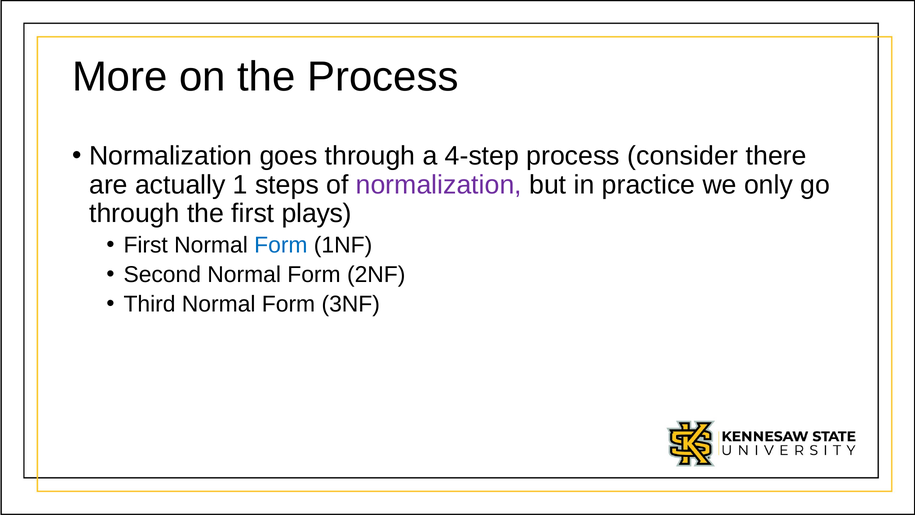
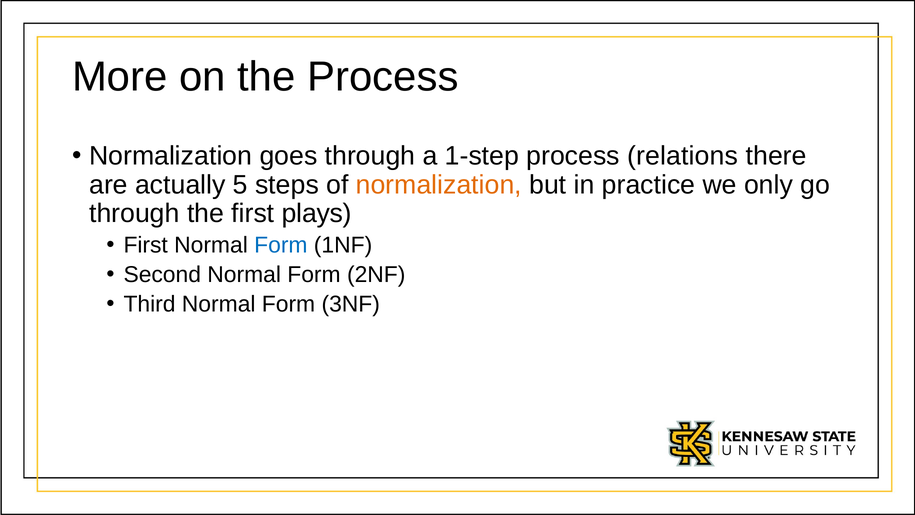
4-step: 4-step -> 1-step
consider: consider -> relations
1: 1 -> 5
normalization at (439, 185) colour: purple -> orange
